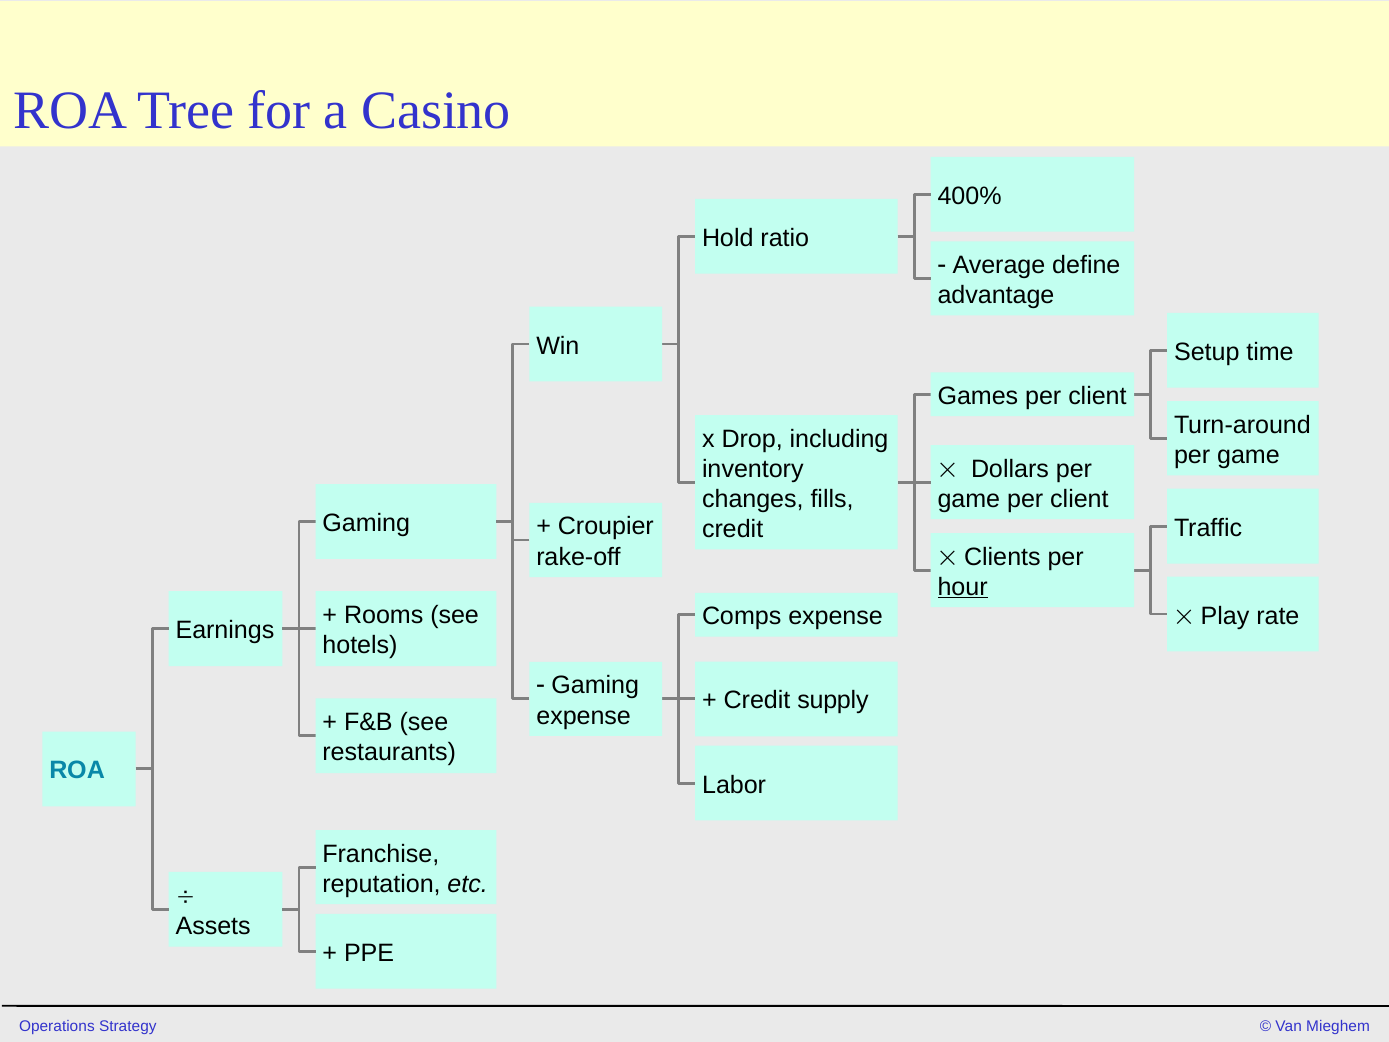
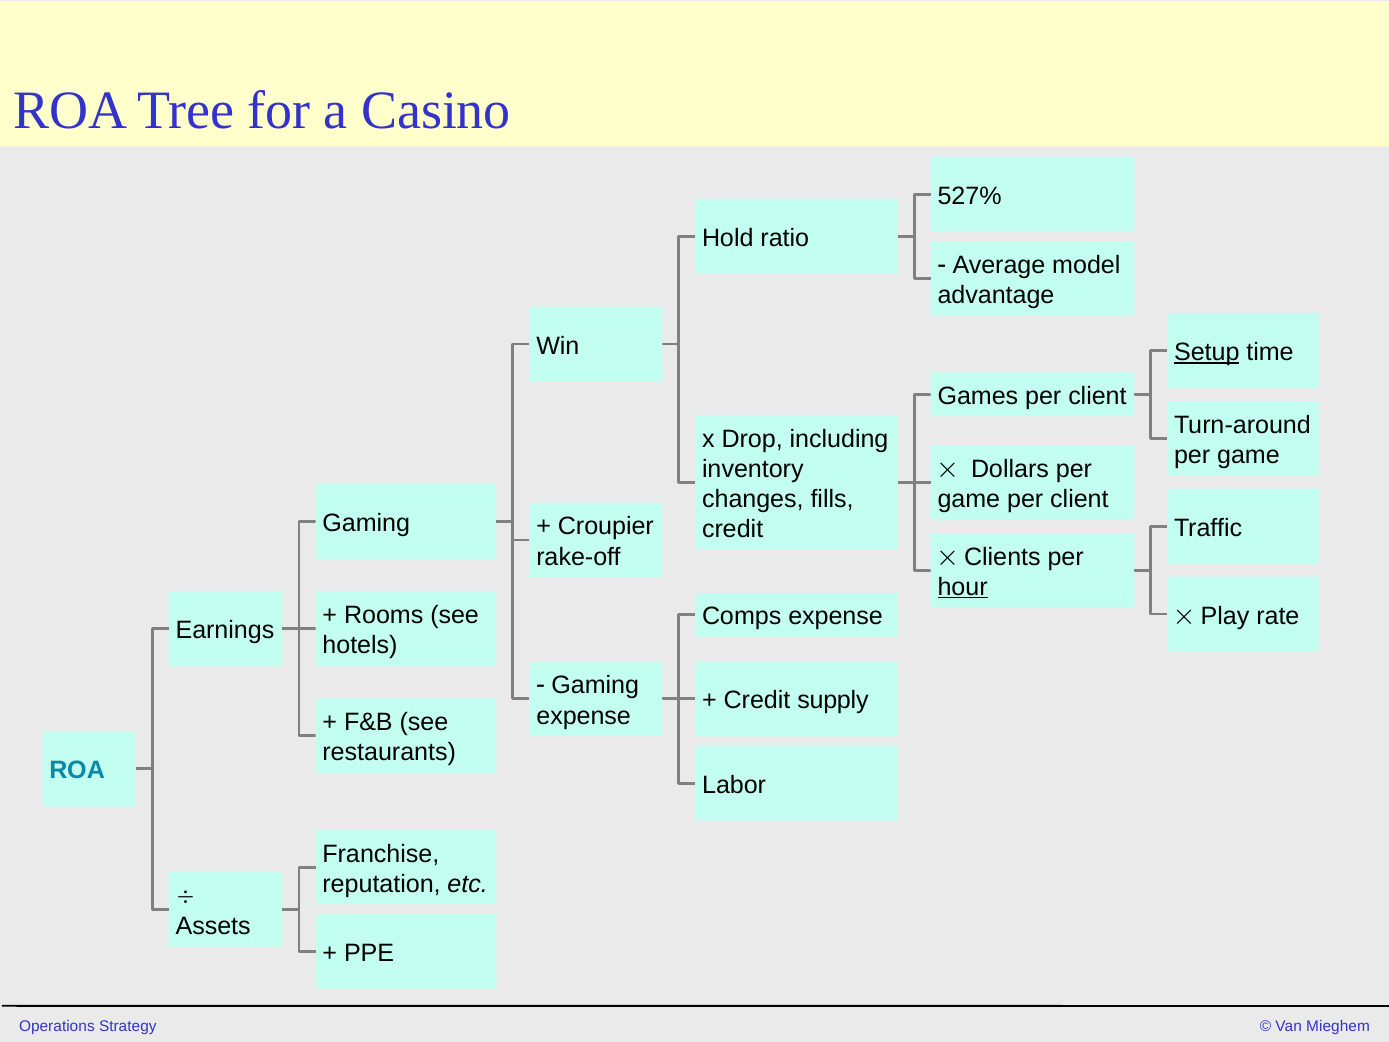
400%: 400% -> 527%
define: define -> model
Setup underline: none -> present
